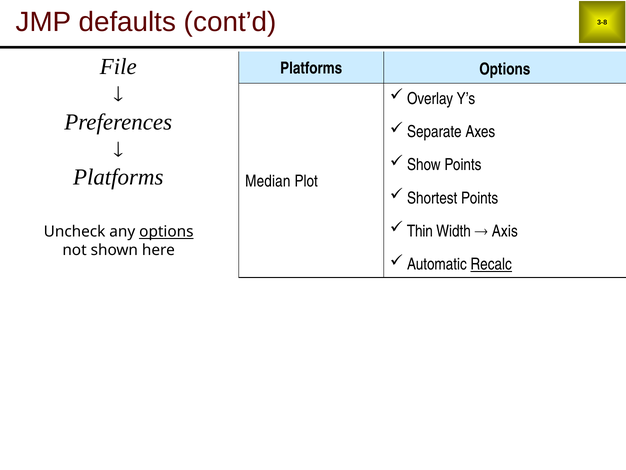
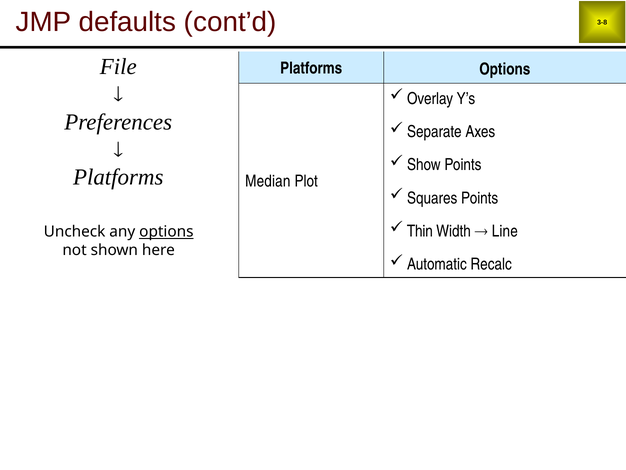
Shortest: Shortest -> Squares
Axis: Axis -> Line
Recalc underline: present -> none
